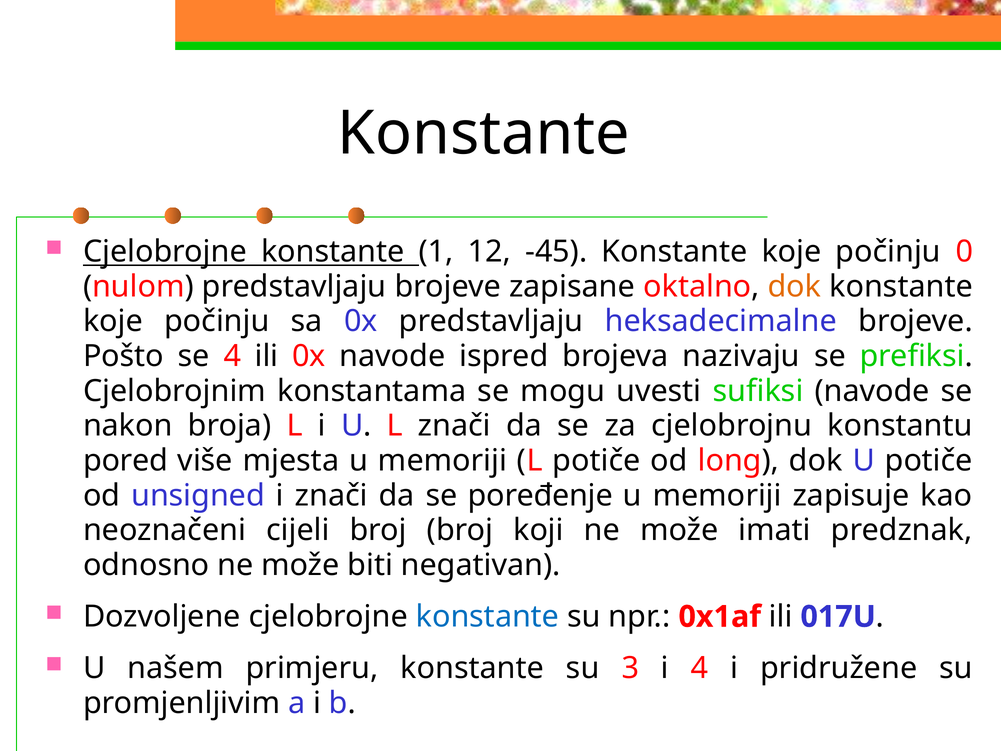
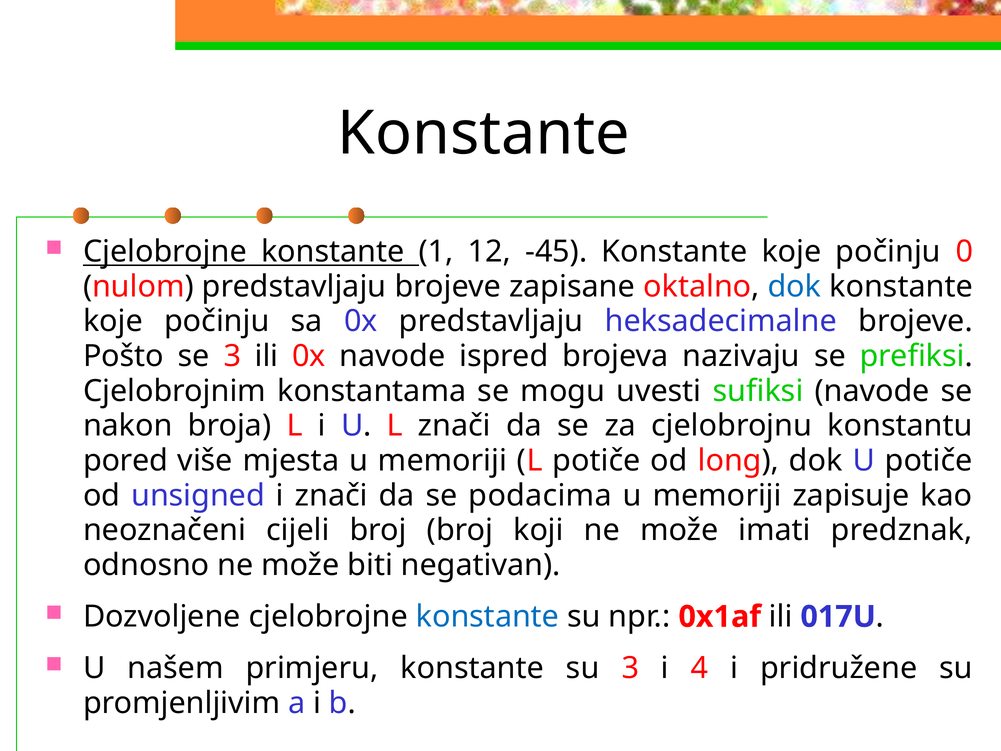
dok at (794, 286) colour: orange -> blue
se 4: 4 -> 3
poređenje: poređenje -> podacima
